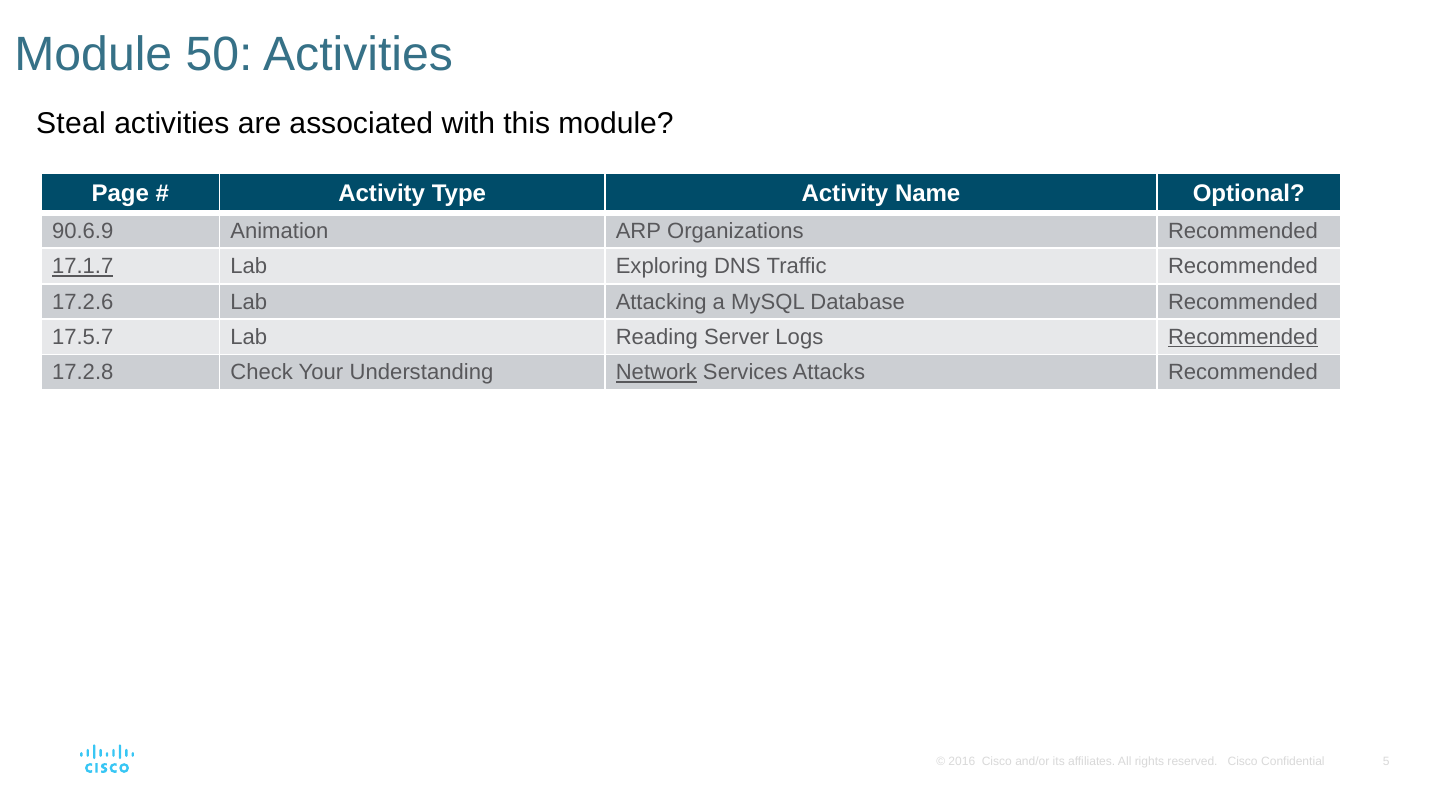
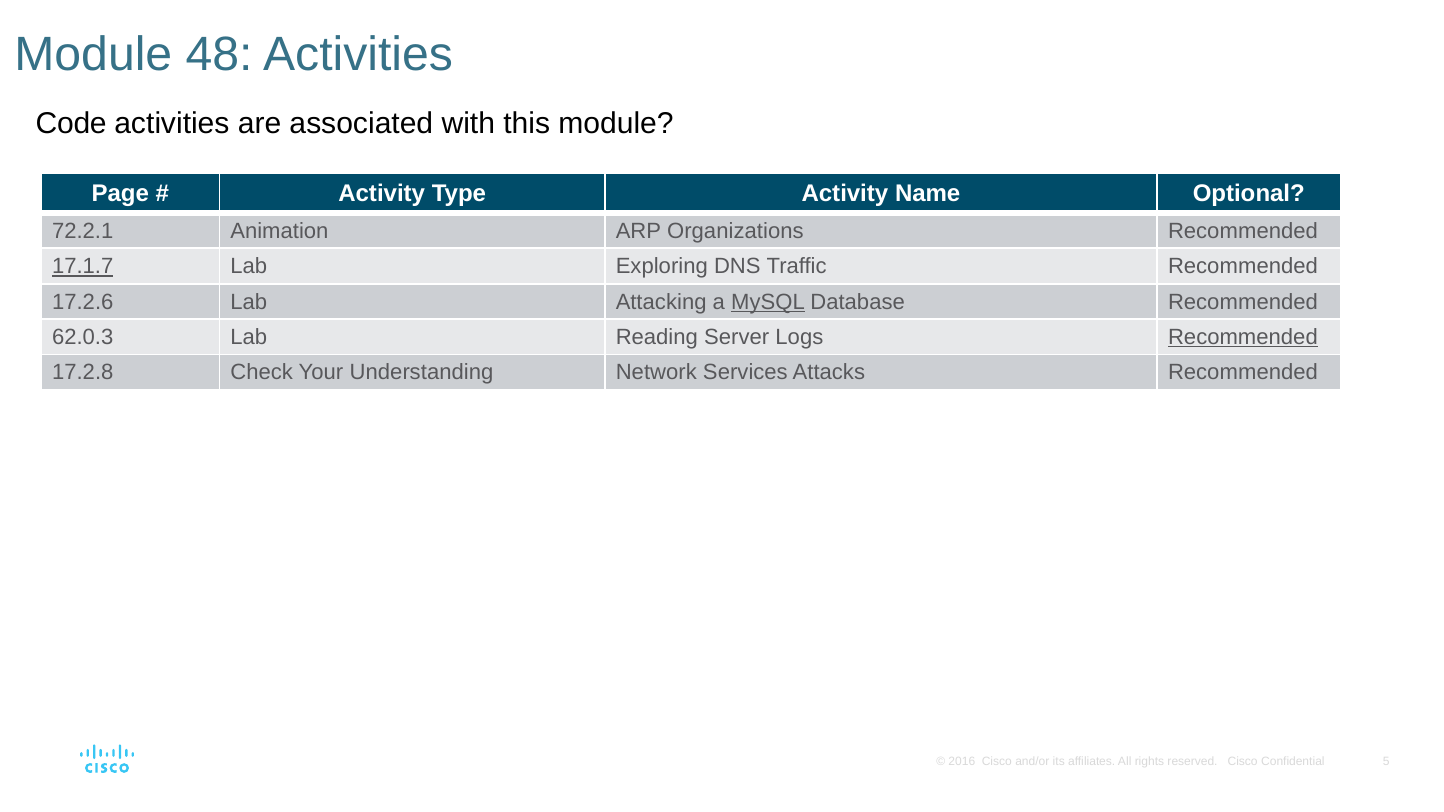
50: 50 -> 48
Steal: Steal -> Code
90.6.9: 90.6.9 -> 72.2.1
MySQL underline: none -> present
17.5.7: 17.5.7 -> 62.0.3
Network underline: present -> none
